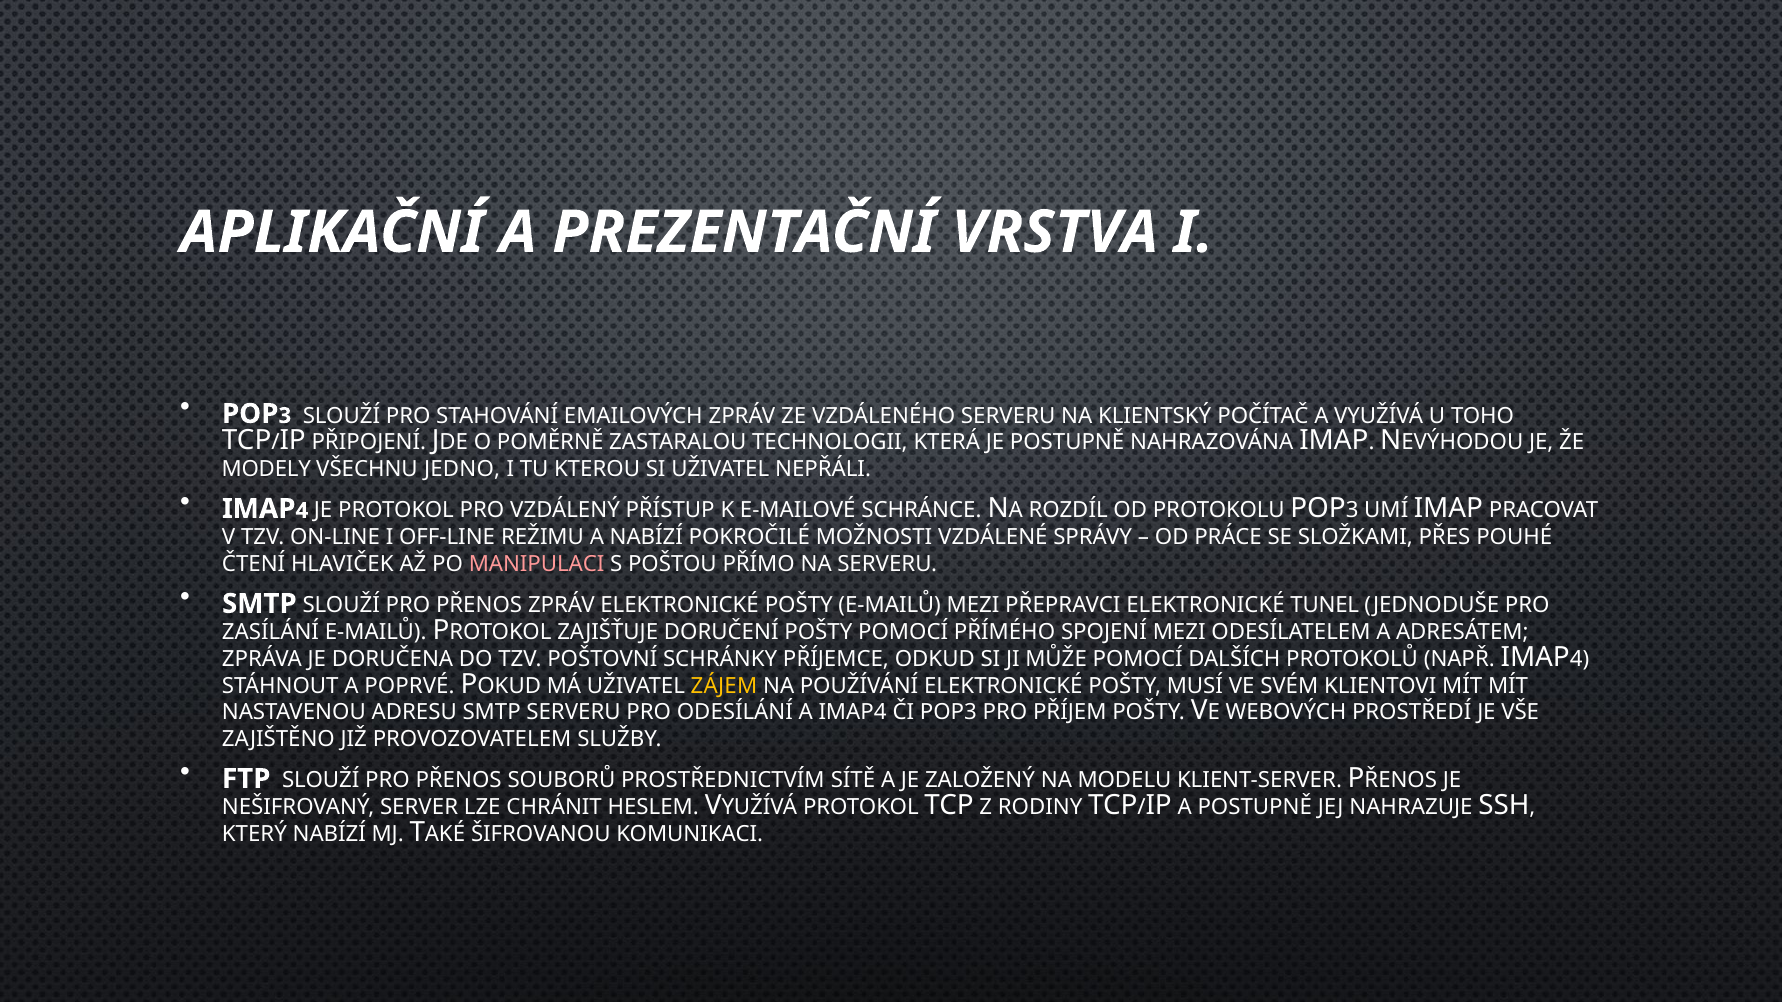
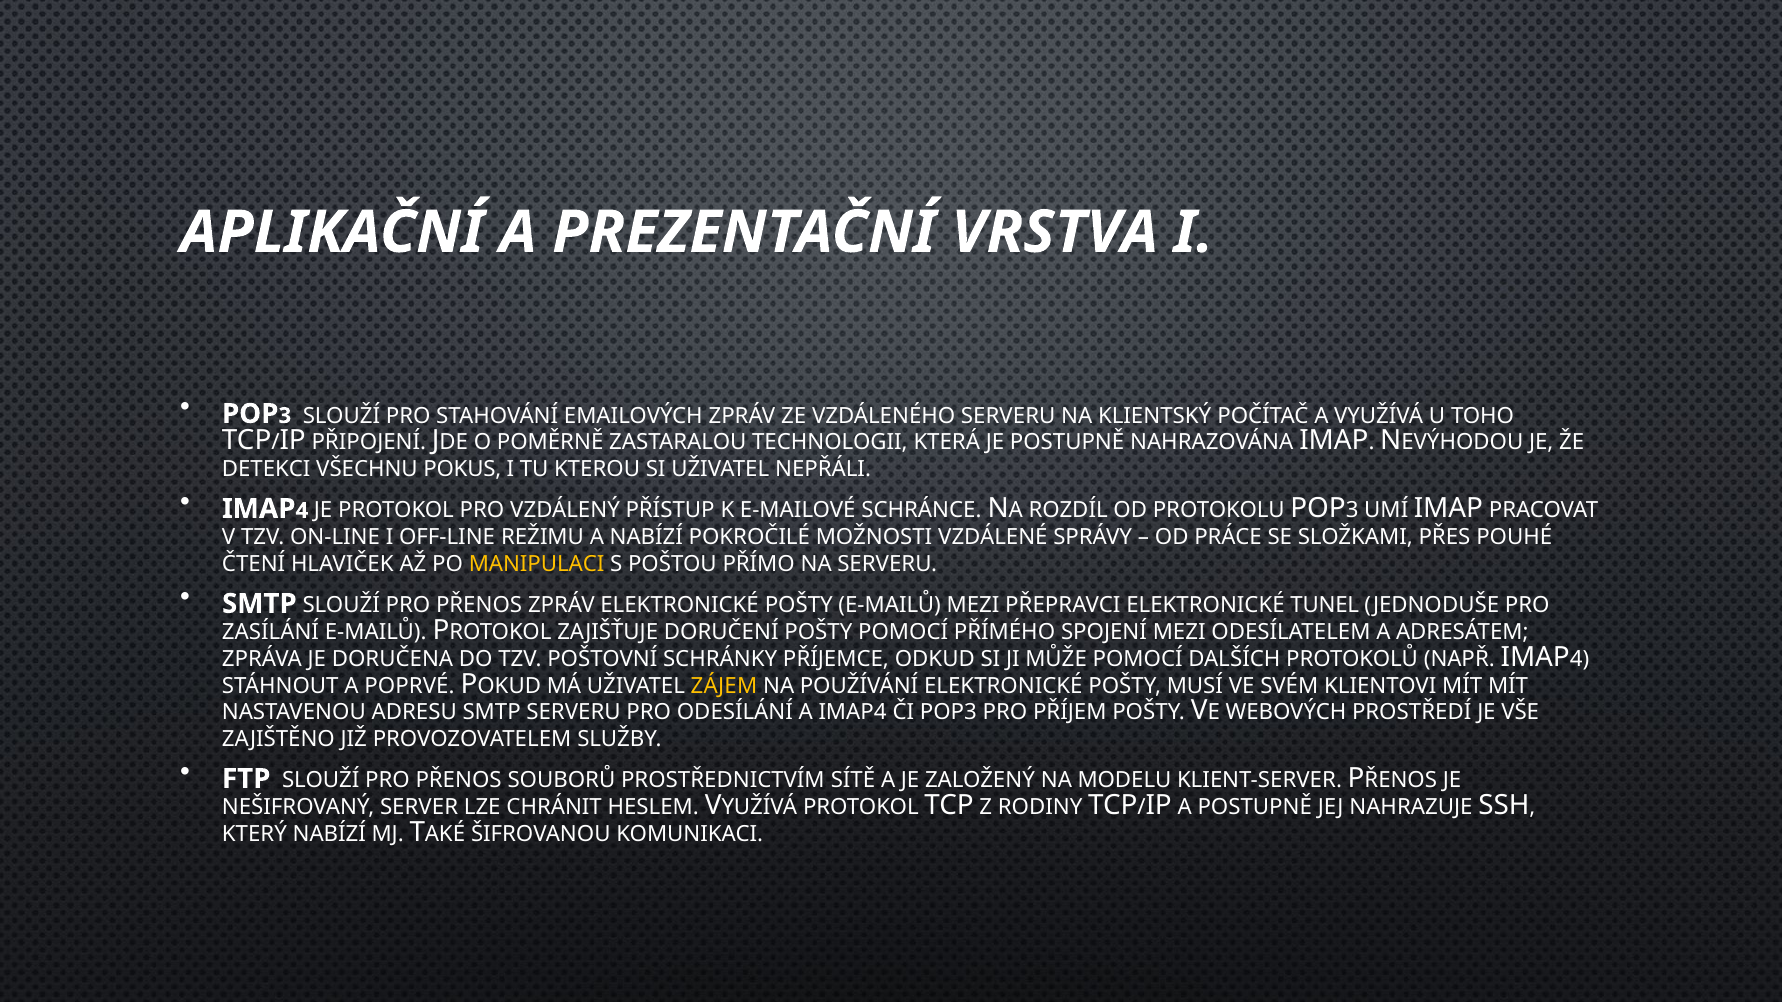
MODELY: MODELY -> DETEKCI
JEDNO: JEDNO -> POKUS
MANIPULACI colour: pink -> yellow
